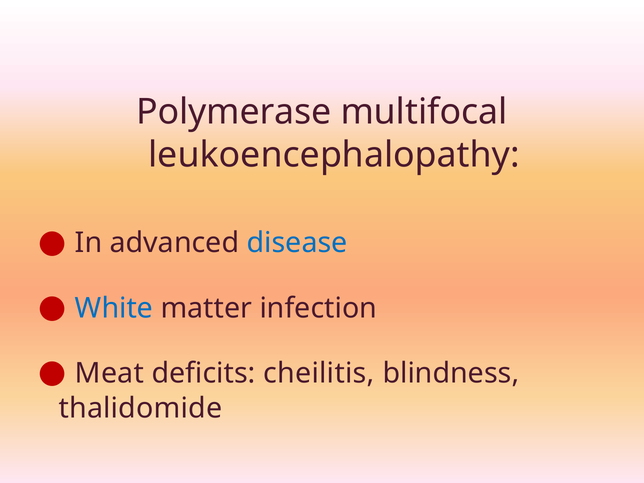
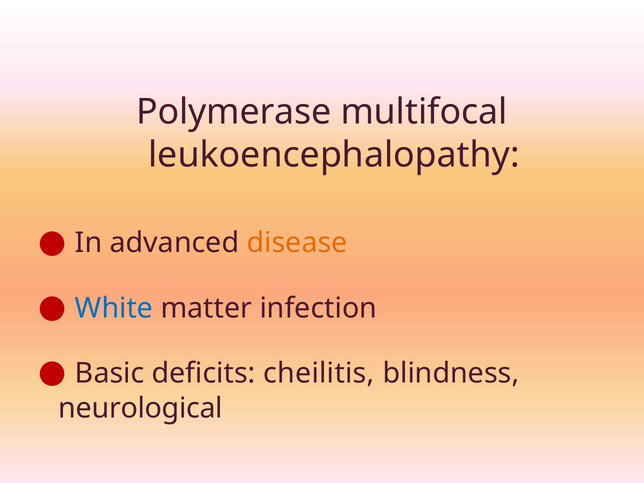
disease colour: blue -> orange
Meat: Meat -> Basic
thalidomide: thalidomide -> neurological
